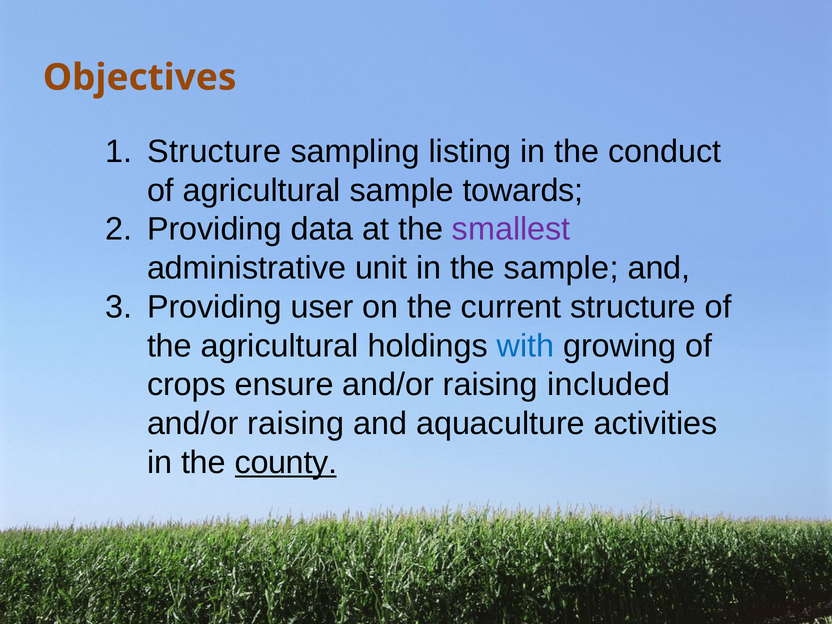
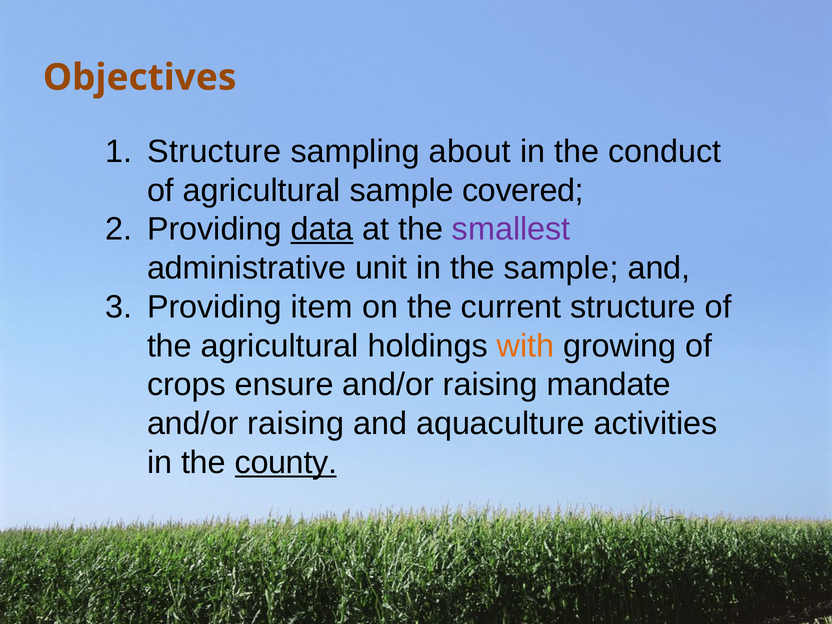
listing: listing -> about
towards: towards -> covered
data underline: none -> present
user: user -> item
with colour: blue -> orange
included: included -> mandate
